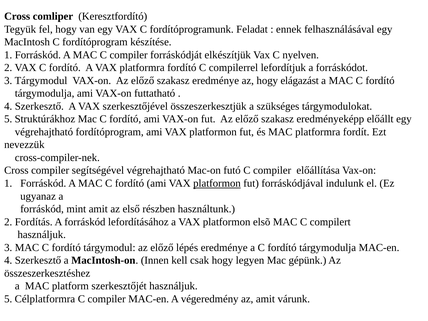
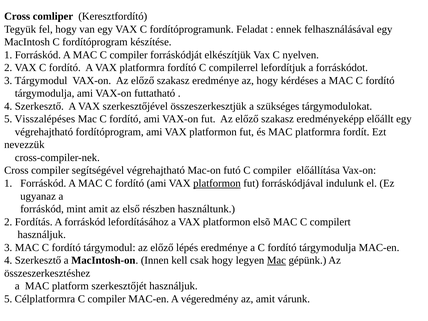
elágazást: elágazást -> kérdéses
Struktúrákhoz: Struktúrákhoz -> Visszalépéses
Mac at (276, 260) underline: none -> present
